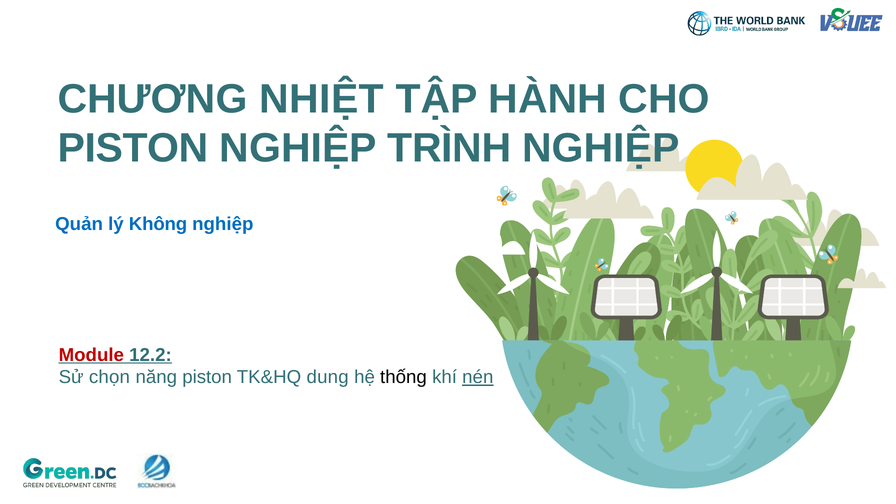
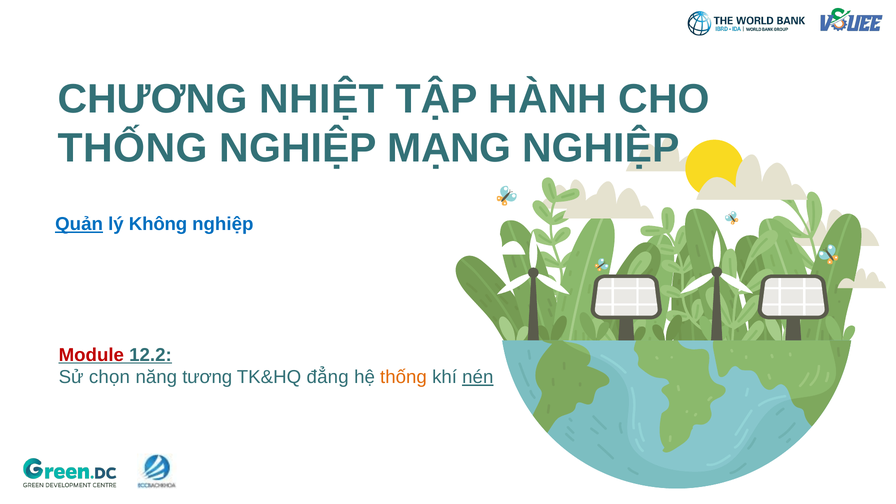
PISTON at (133, 148): PISTON -> THỐNG
TRÌNH: TRÌNH -> MẠNG
Quản underline: none -> present
năng piston: piston -> tương
dung: dung -> đẳng
thống at (403, 377) colour: black -> orange
